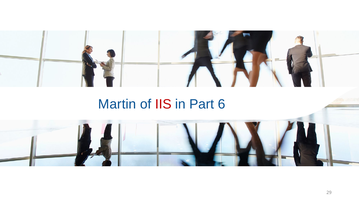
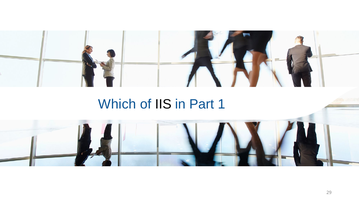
Martin: Martin -> Which
IIS colour: red -> black
6: 6 -> 1
